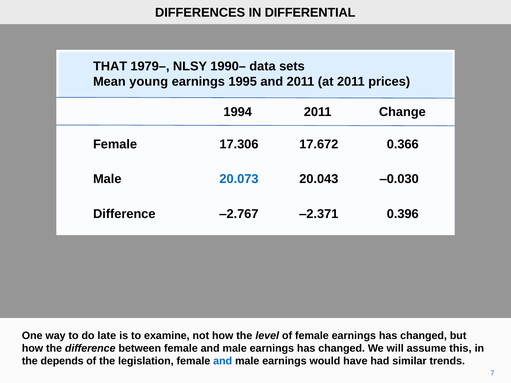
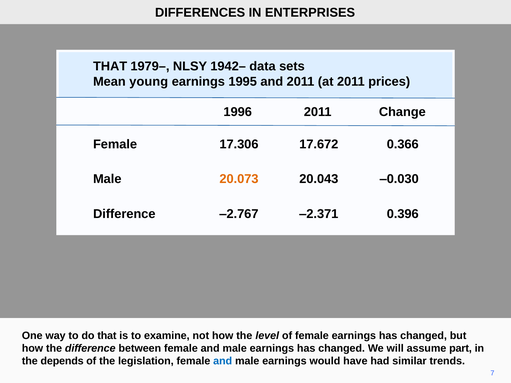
DIFFERENTIAL: DIFFERENTIAL -> ENTERPRISES
1990–: 1990– -> 1942–
1994: 1994 -> 1996
20.073 colour: blue -> orange
do late: late -> that
this: this -> part
